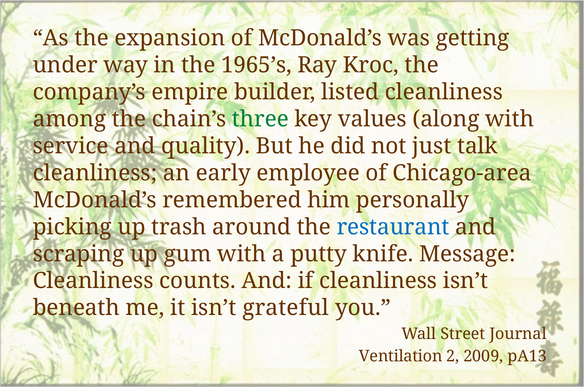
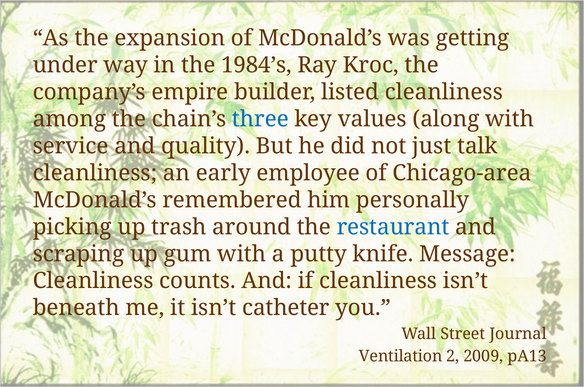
1965’s: 1965’s -> 1984’s
three colour: green -> blue
grateful: grateful -> catheter
